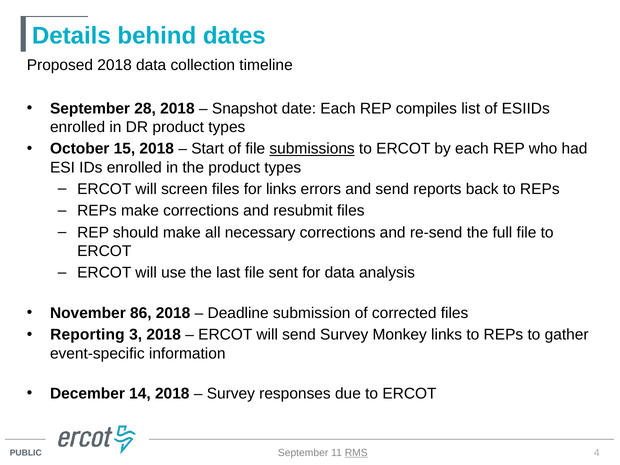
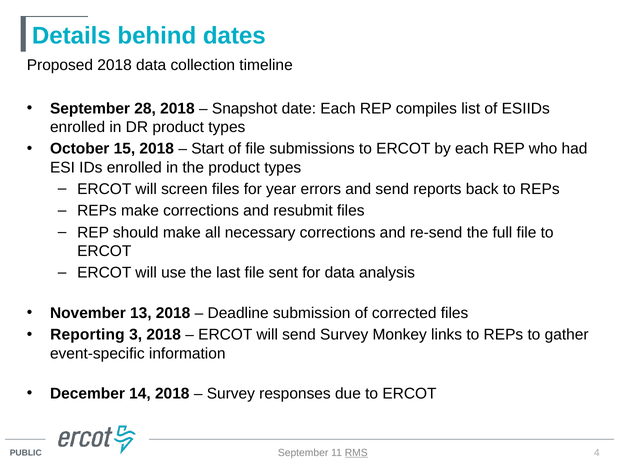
submissions underline: present -> none
for links: links -> year
86: 86 -> 13
